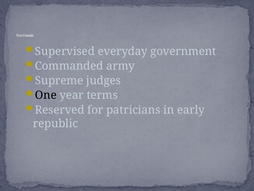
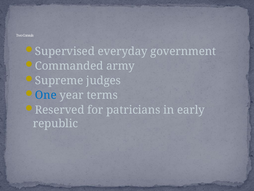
One colour: black -> blue
